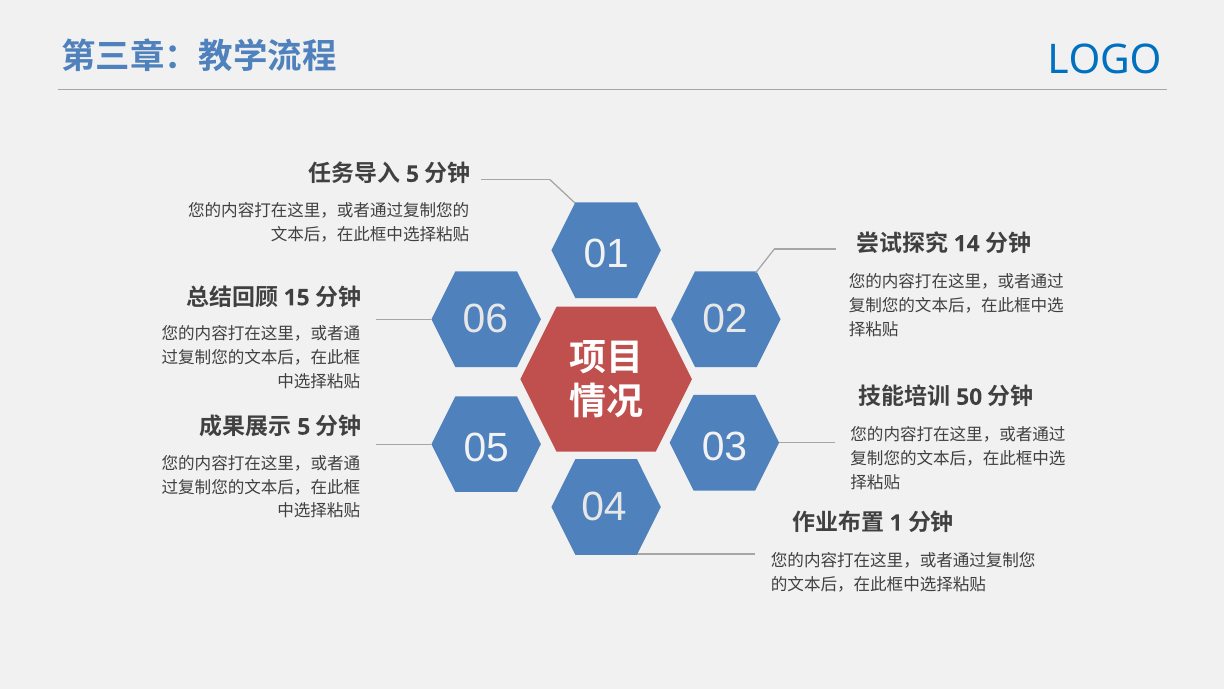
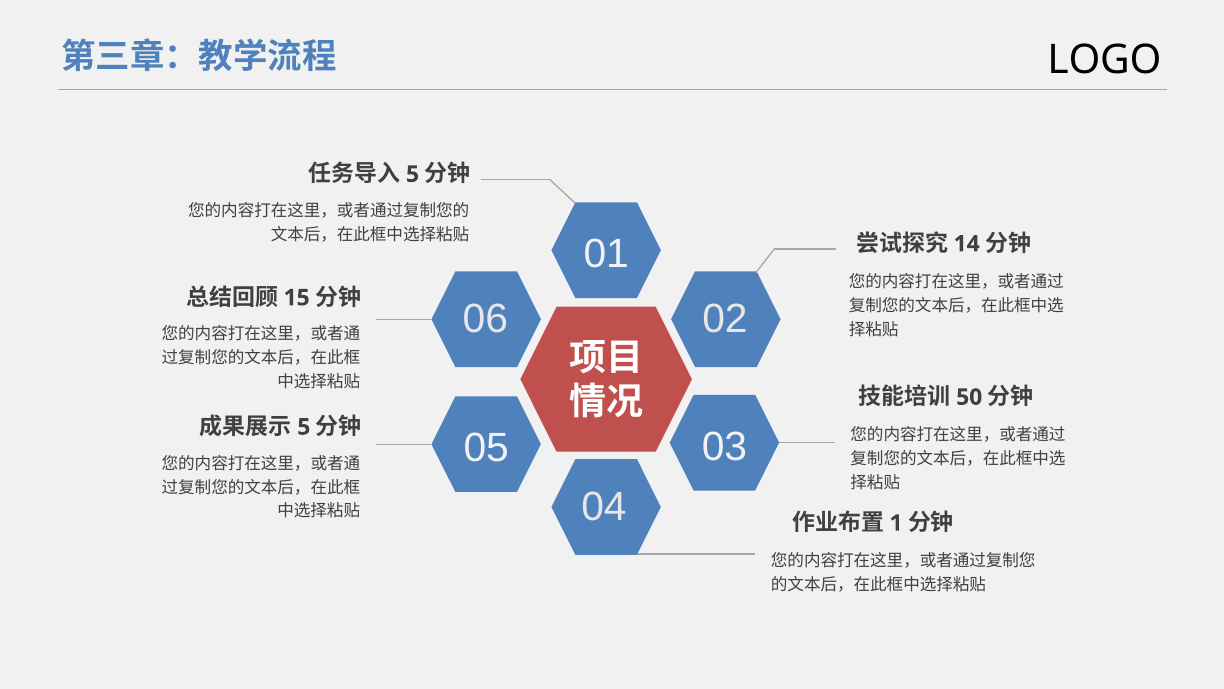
LOGO colour: blue -> black
